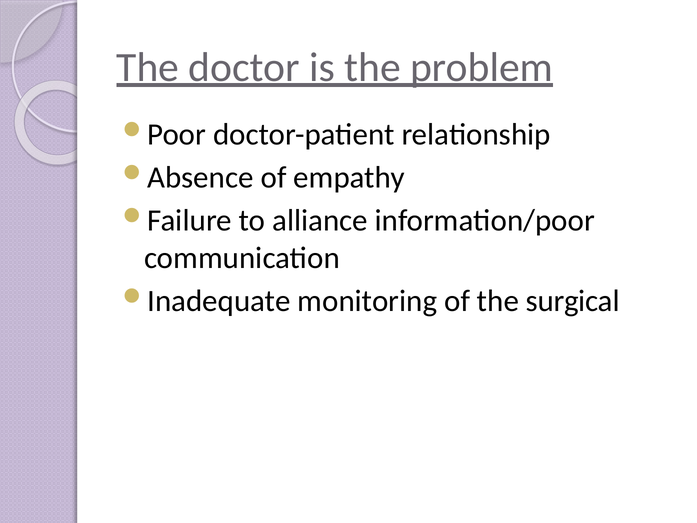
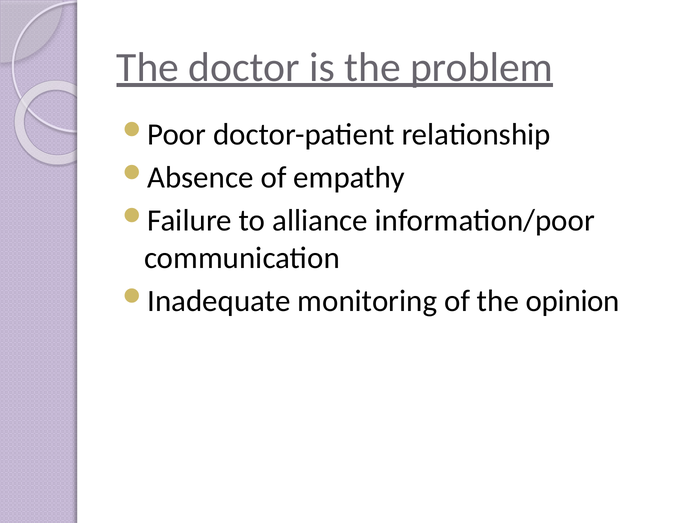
surgical: surgical -> opinion
